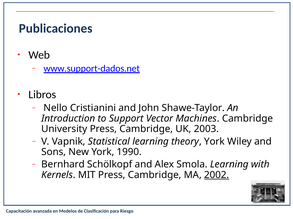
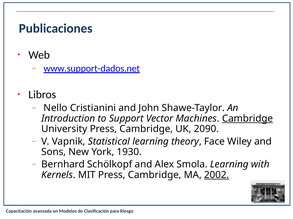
Cambridge at (248, 119) underline: none -> present
2003: 2003 -> 2090
theory York: York -> Face
1990: 1990 -> 1930
